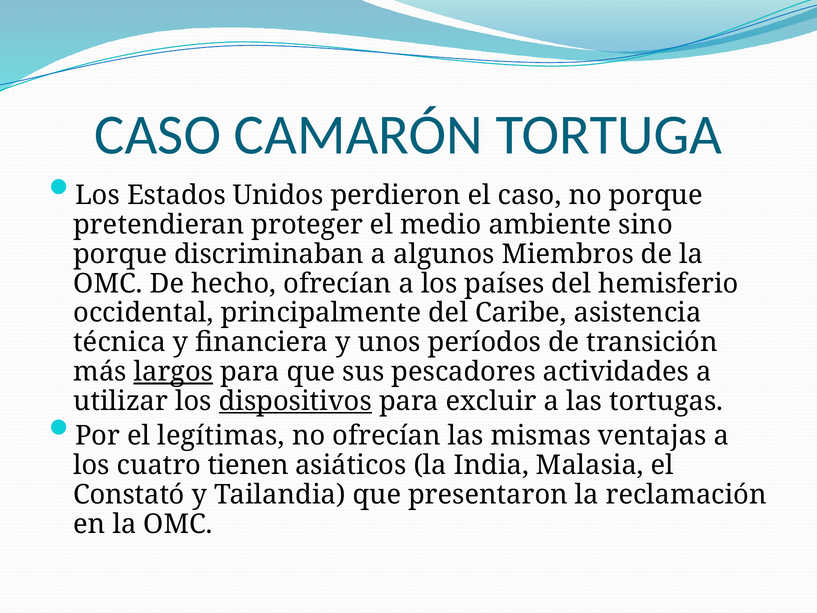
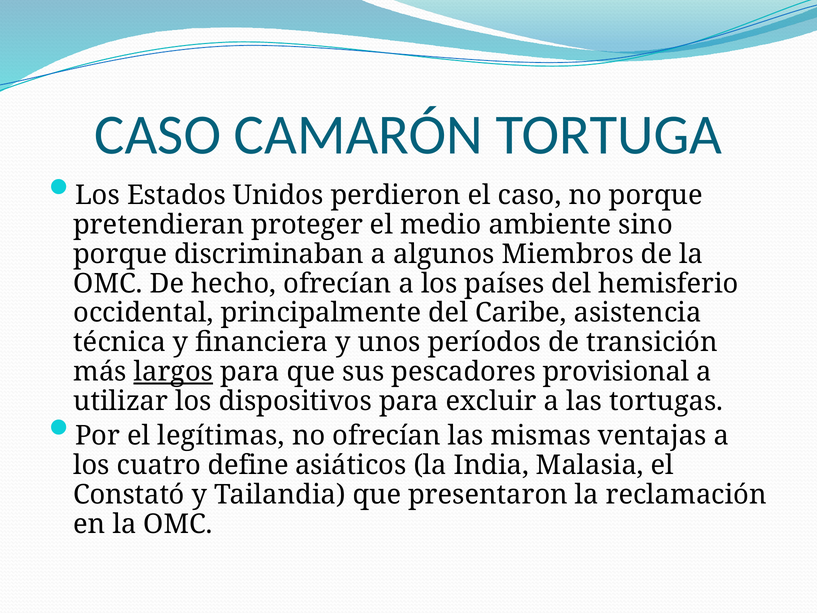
actividades: actividades -> provisional
dispositivos underline: present -> none
tienen: tienen -> define
